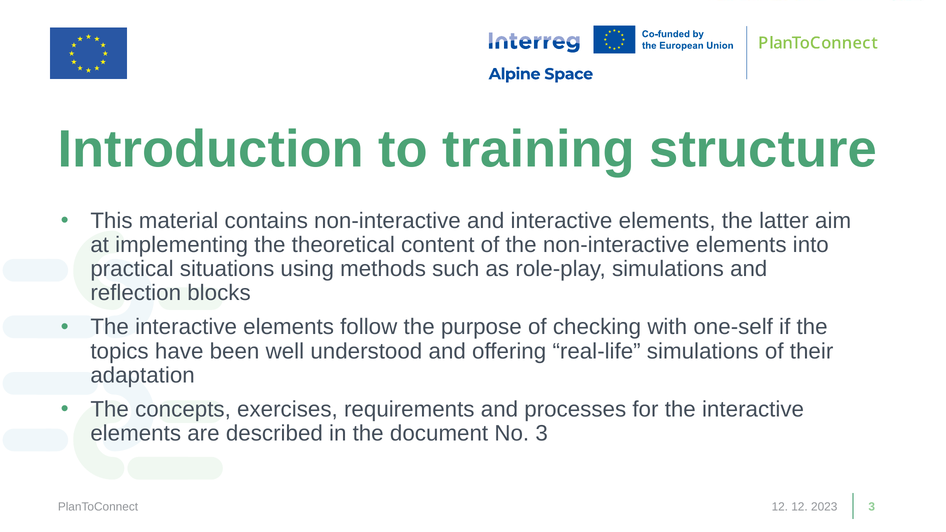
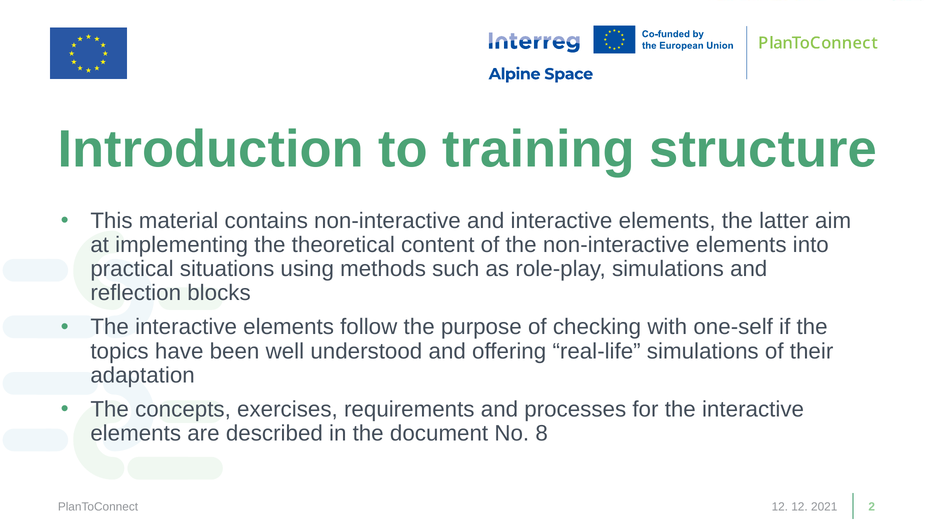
No 3: 3 -> 8
2023: 2023 -> 2021
PlanToConnect 3: 3 -> 2
